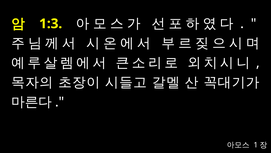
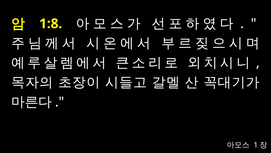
1:3: 1:3 -> 1:8
